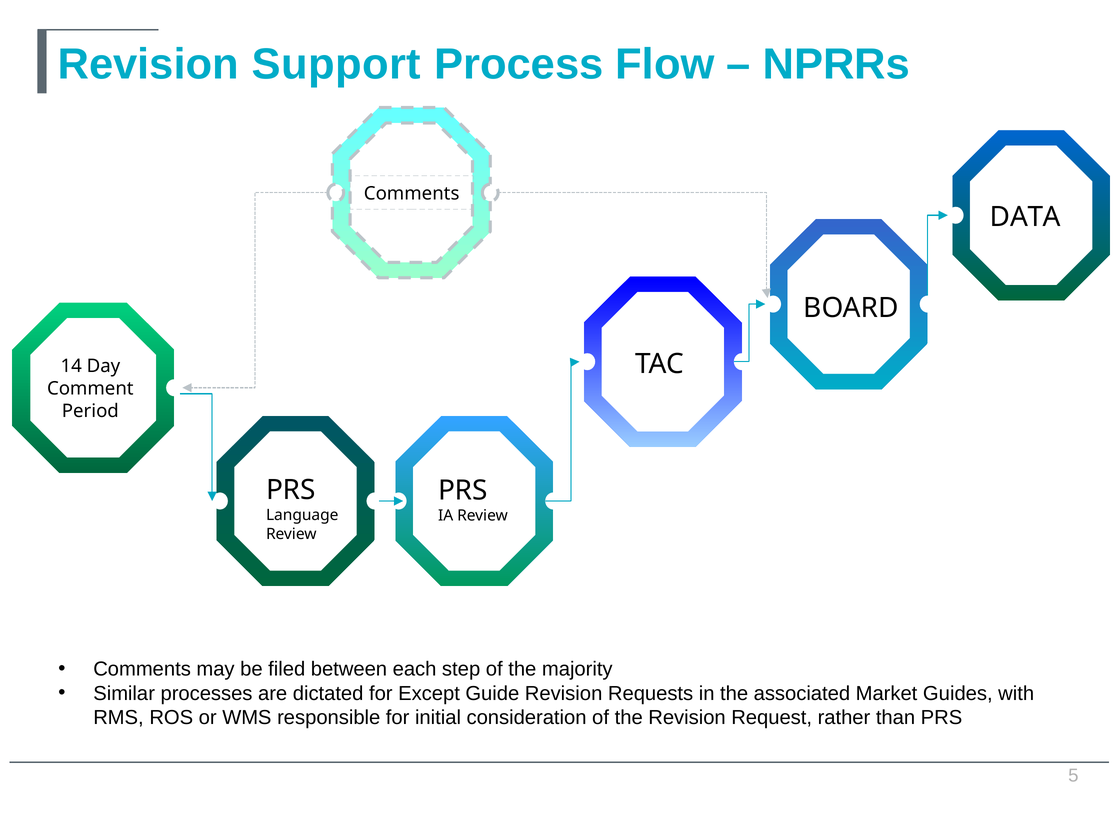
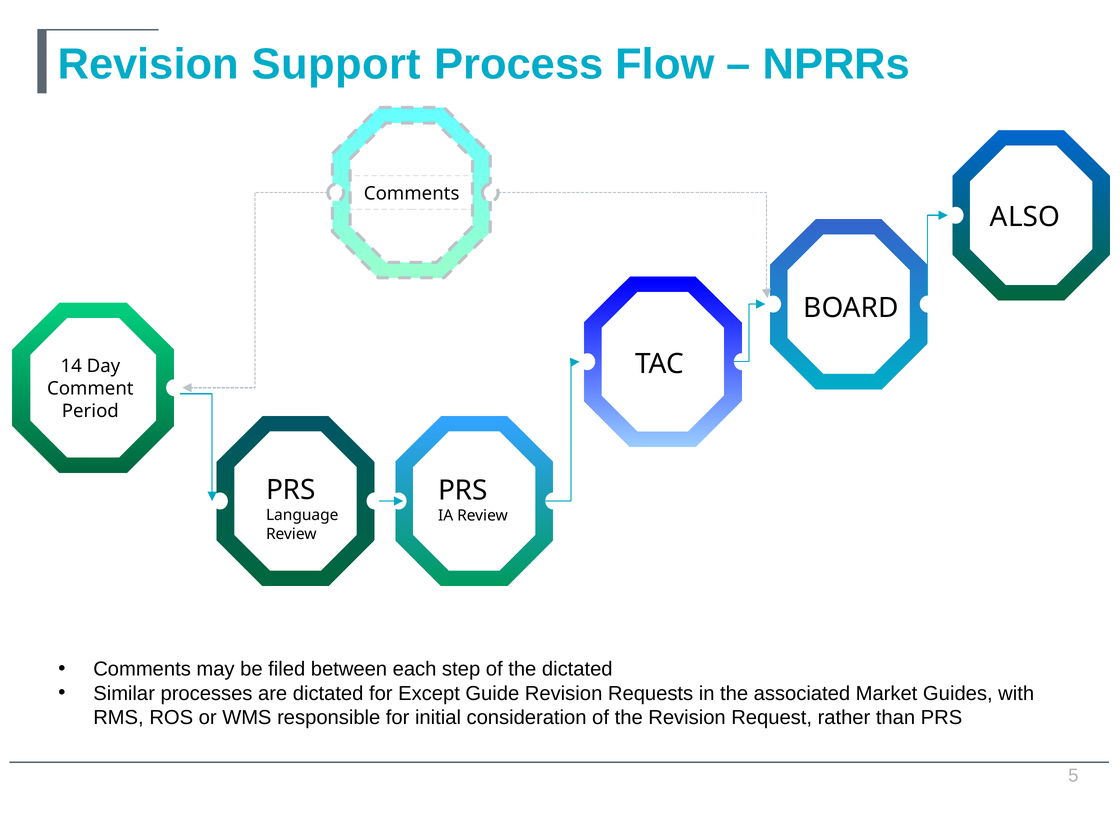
DATA: DATA -> ALSO
the majority: majority -> dictated
